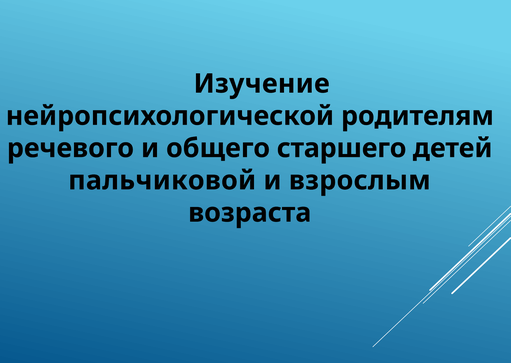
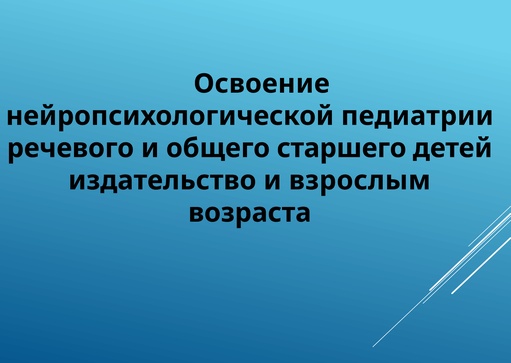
Изучение: Изучение -> Освоение
родителям: родителям -> педиатрии
пальчиковой: пальчиковой -> издательство
